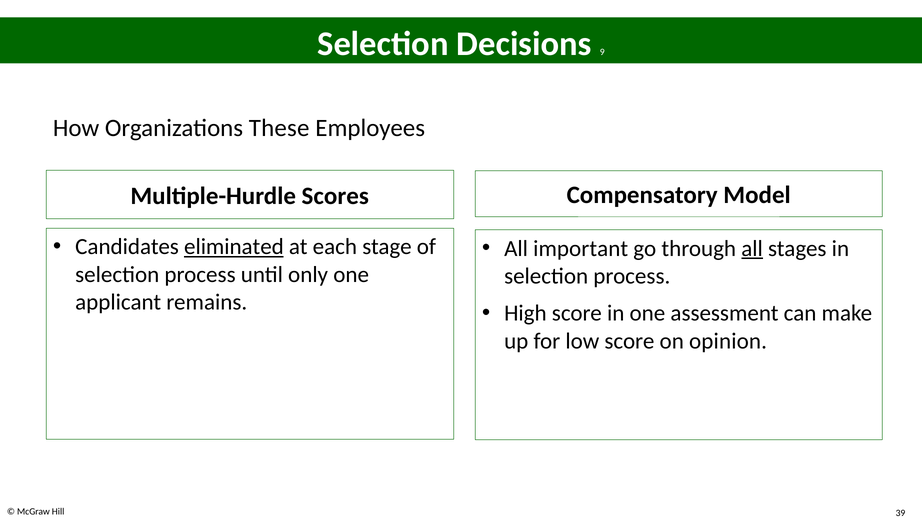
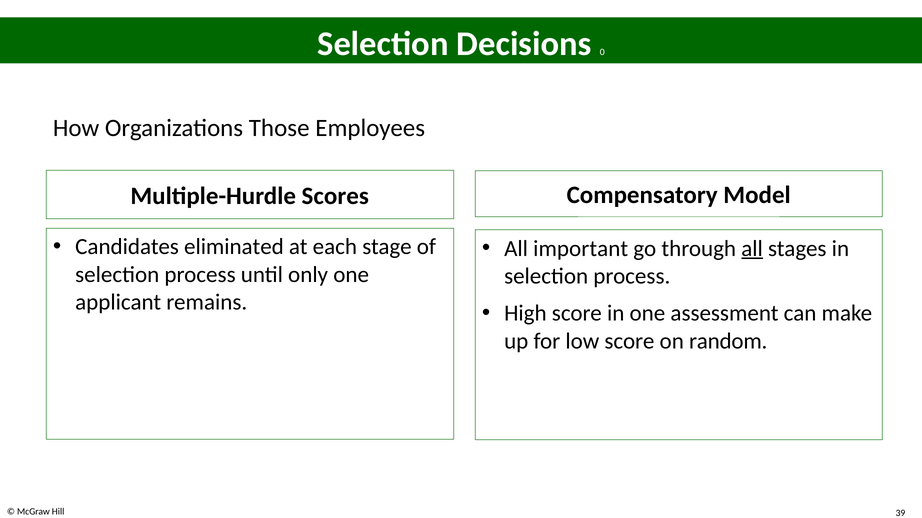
9: 9 -> 0
These: These -> Those
eliminated underline: present -> none
opinion: opinion -> random
